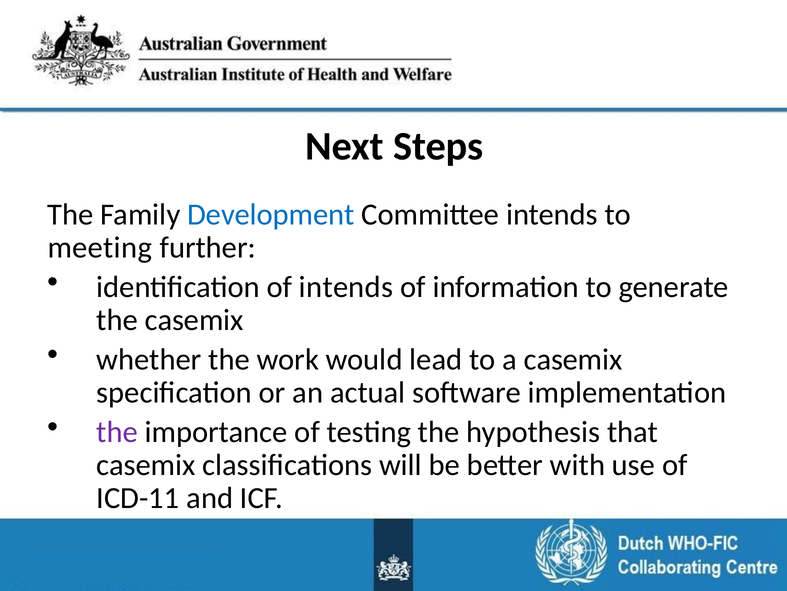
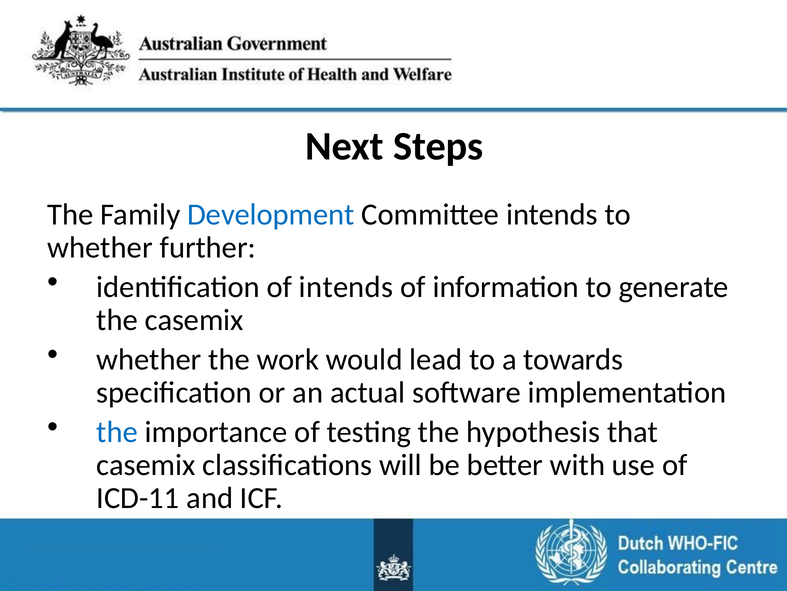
meeting at (100, 247): meeting -> whether
a casemix: casemix -> towards
the at (117, 431) colour: purple -> blue
